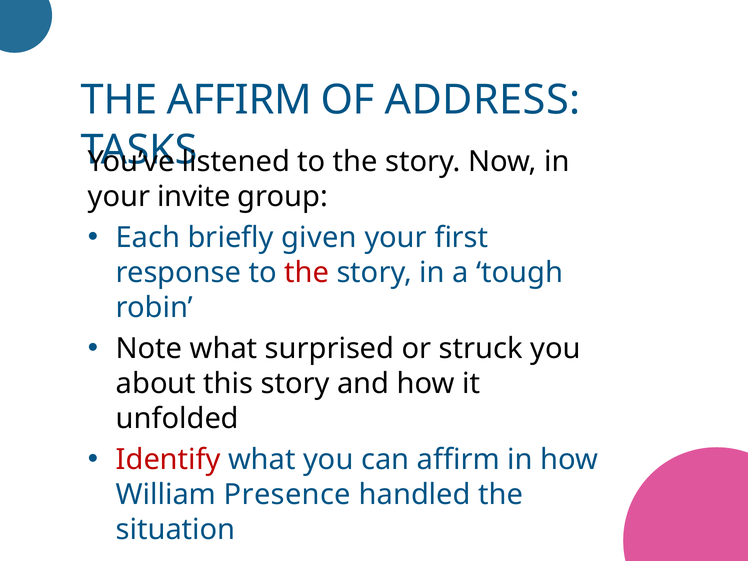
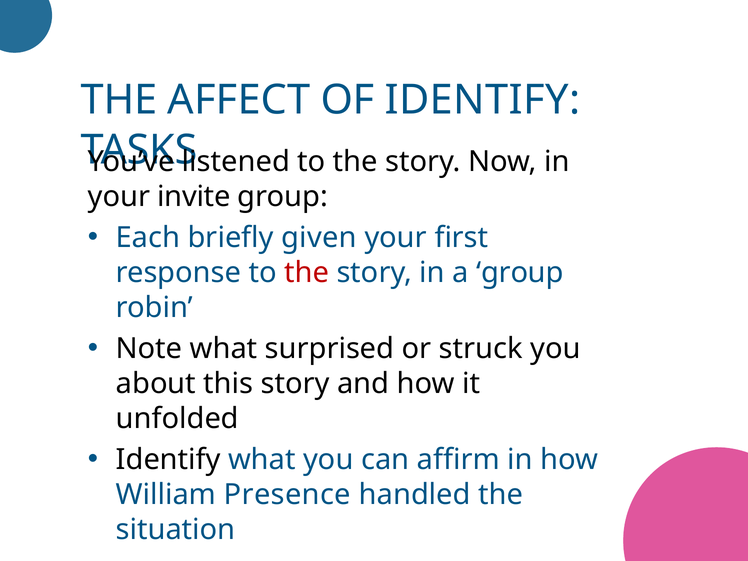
THE AFFIRM: AFFIRM -> AFFECT
OF ADDRESS: ADDRESS -> IDENTIFY
a tough: tough -> group
Identify at (168, 460) colour: red -> black
